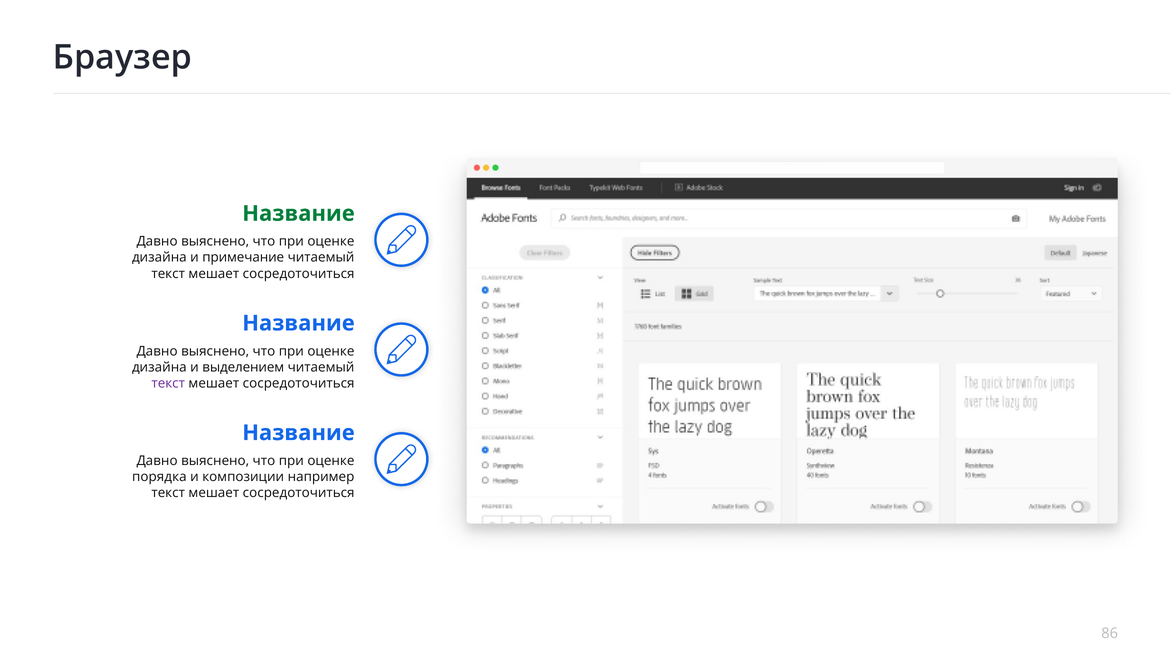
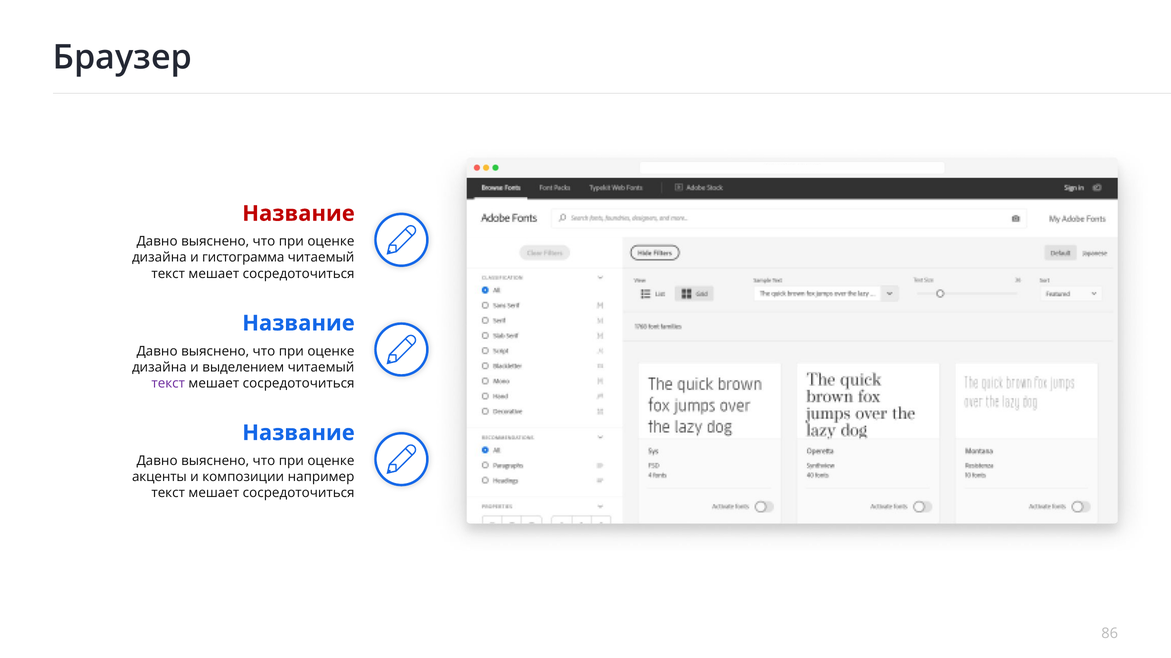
Название at (298, 214) colour: green -> red
примечание: примечание -> гистограмма
порядка: порядка -> акценты
